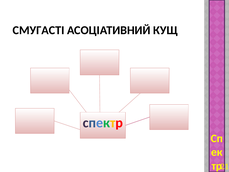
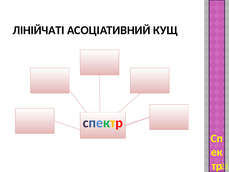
СМУГАСТІ: СМУГАСТІ -> ЛІНІЙЧАТІ
